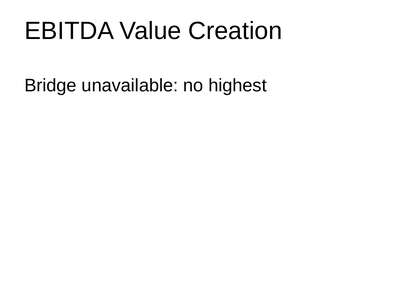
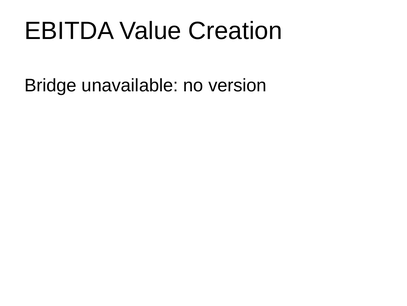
highest: highest -> version
